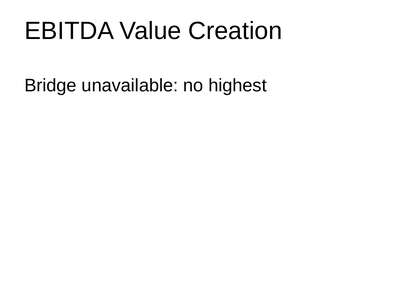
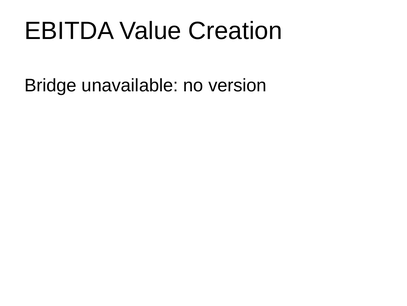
highest: highest -> version
